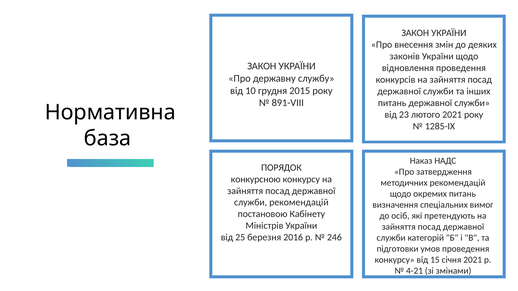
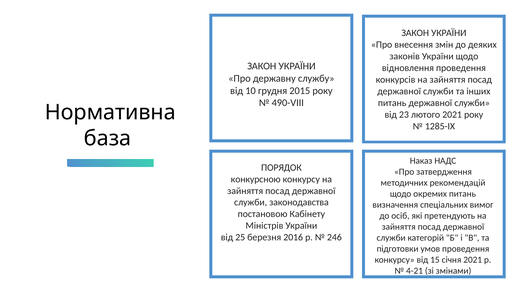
891-VIII: 891-VIII -> 490-VIII
служби рекомендацій: рекомендацій -> законодавства
